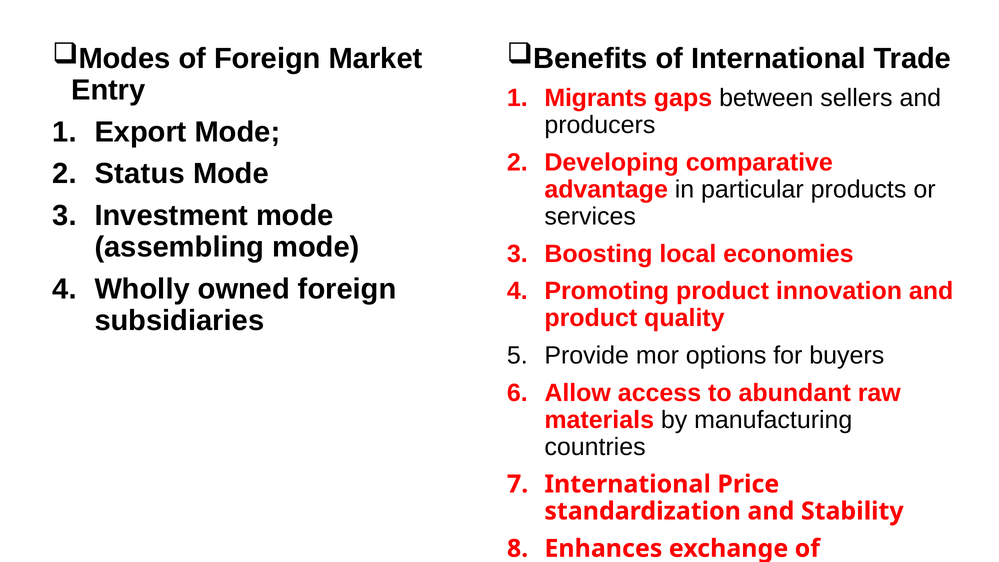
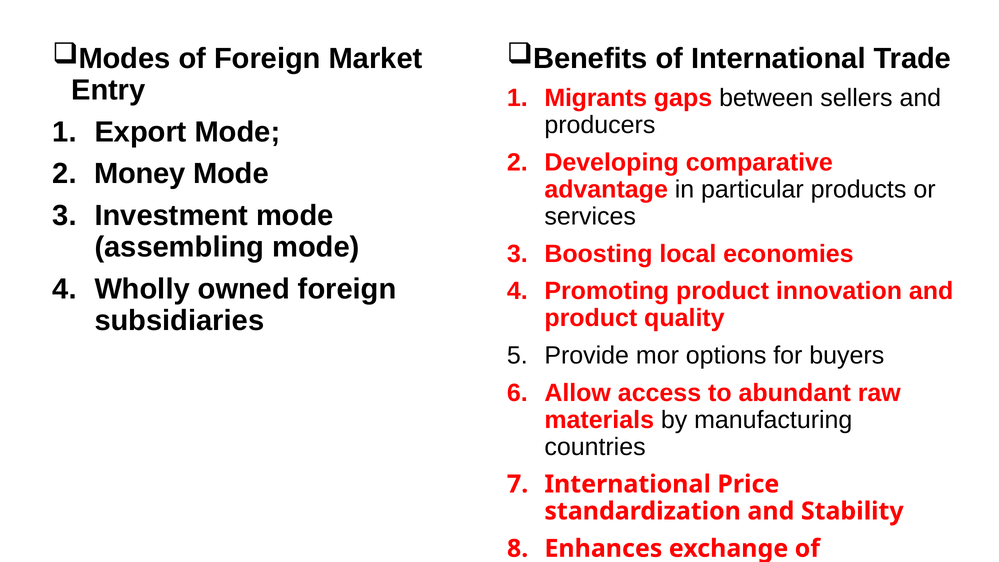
Status: Status -> Money
